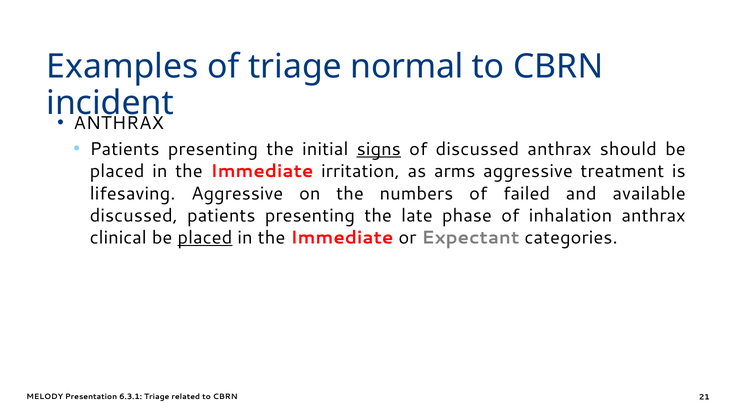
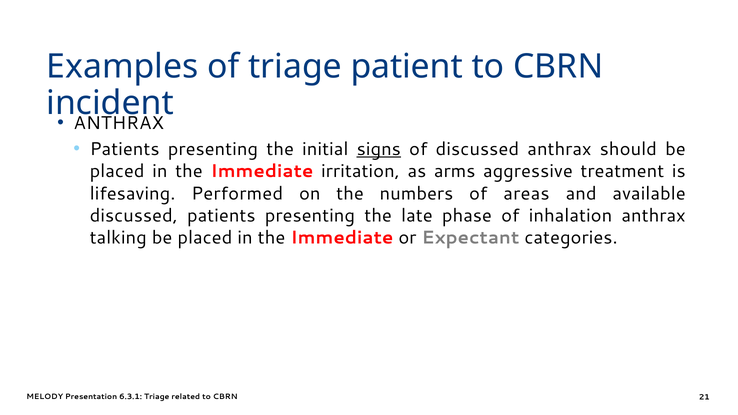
normal: normal -> patient
lifesaving Aggressive: Aggressive -> Performed
failed: failed -> areas
clinical: clinical -> talking
placed at (205, 238) underline: present -> none
